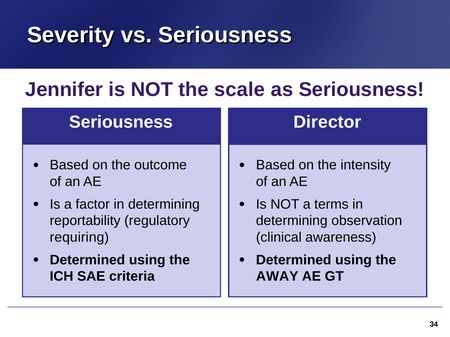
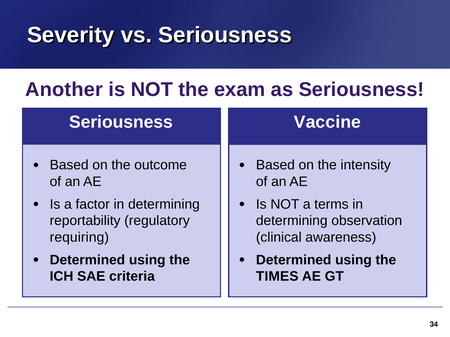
Jennifer: Jennifer -> Another
scale: scale -> exam
Director: Director -> Vaccine
AWAY: AWAY -> TIMES
